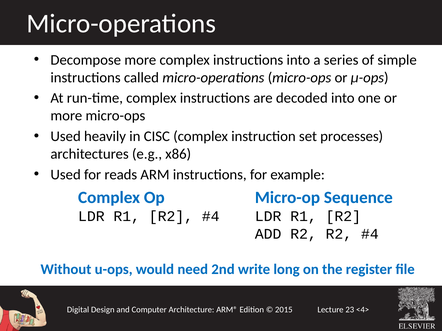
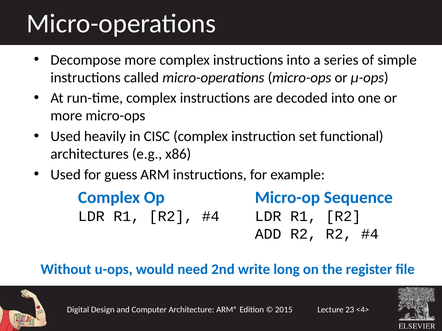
processes: processes -> functional
reads: reads -> guess
